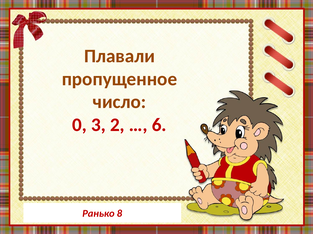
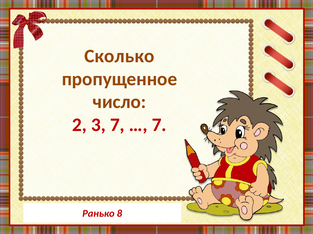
Плавали: Плавали -> Сколько
0: 0 -> 2
3 2: 2 -> 7
6 at (159, 125): 6 -> 7
